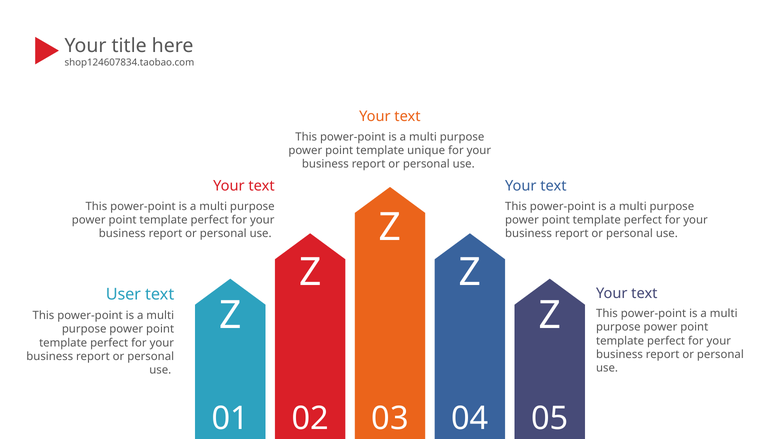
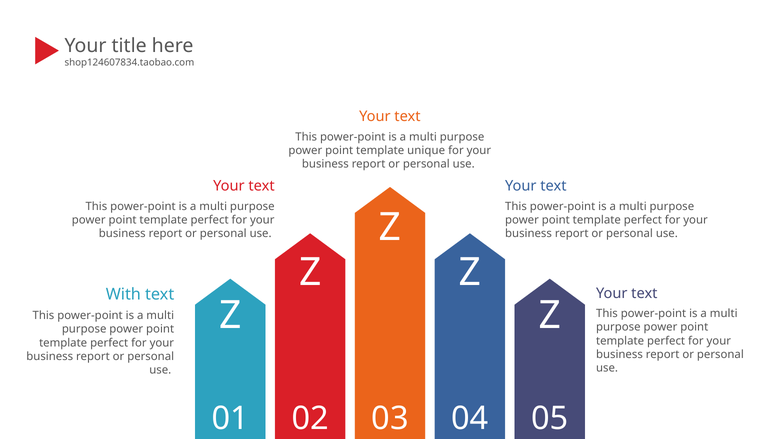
User: User -> With
